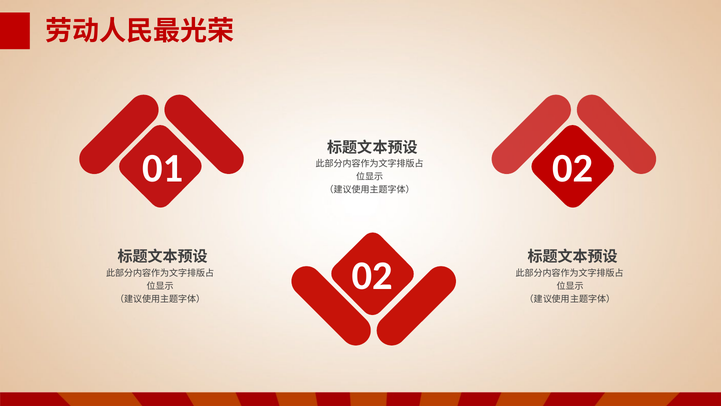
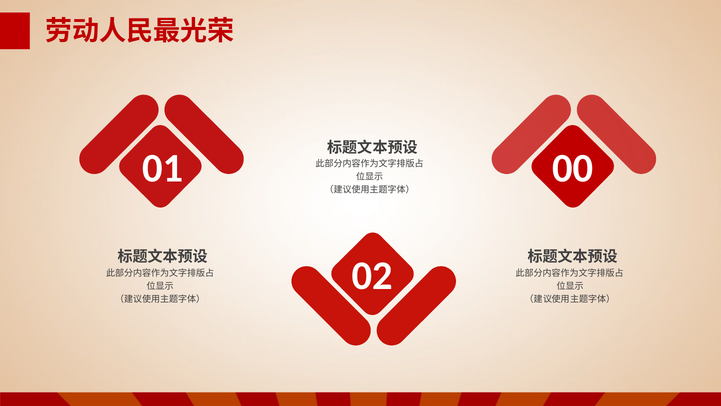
01 02: 02 -> 00
